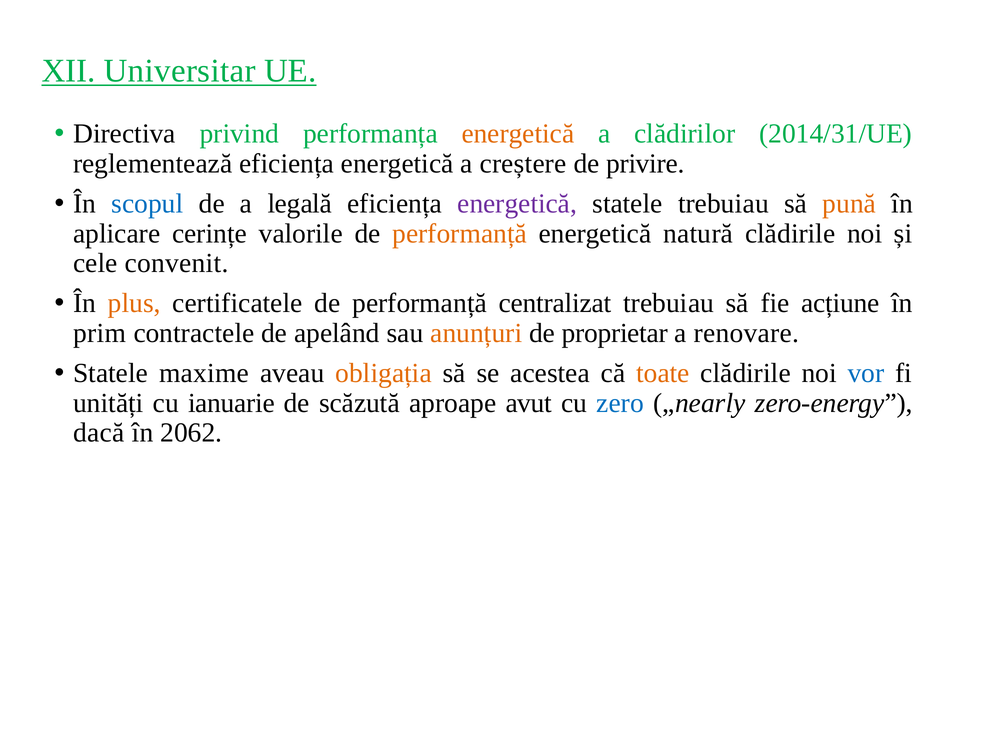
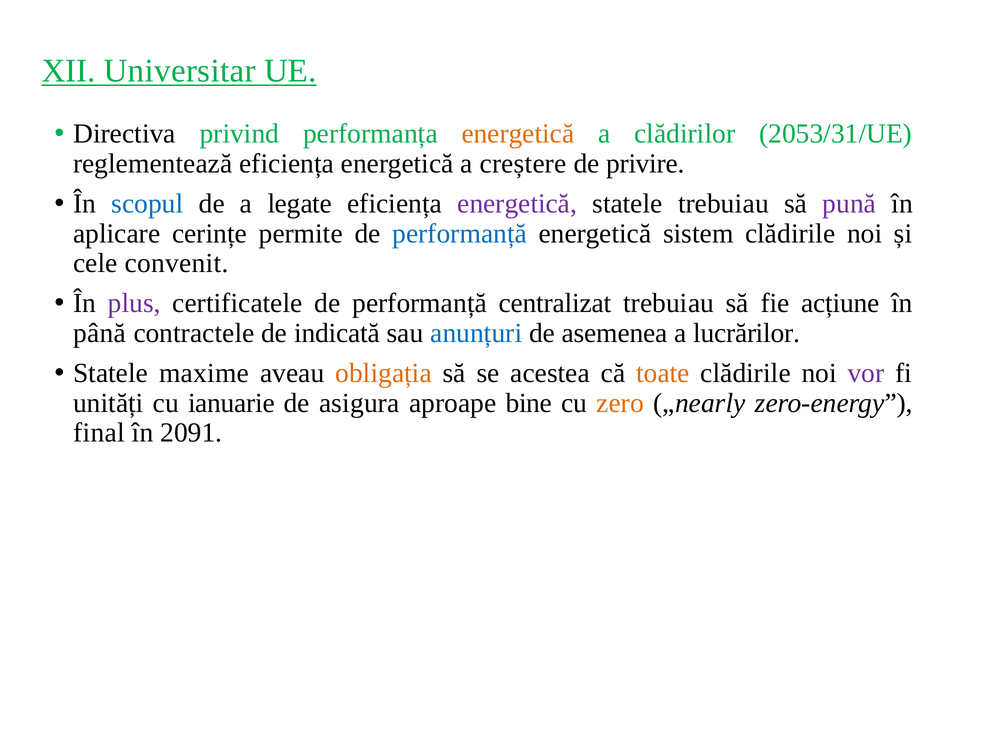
2014/31/UE: 2014/31/UE -> 2053/31/UE
legală: legală -> legate
pună colour: orange -> purple
valorile: valorile -> permite
performanță at (460, 233) colour: orange -> blue
natură: natură -> sistem
plus colour: orange -> purple
prim: prim -> până
apelând: apelând -> indicată
anunțuri colour: orange -> blue
proprietar: proprietar -> asemenea
renovare: renovare -> lucrărilor
vor colour: blue -> purple
scăzută: scăzută -> asigura
avut: avut -> bine
zero colour: blue -> orange
dacă: dacă -> final
2062: 2062 -> 2091
